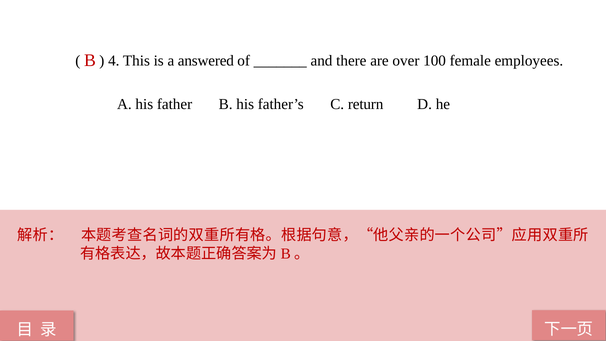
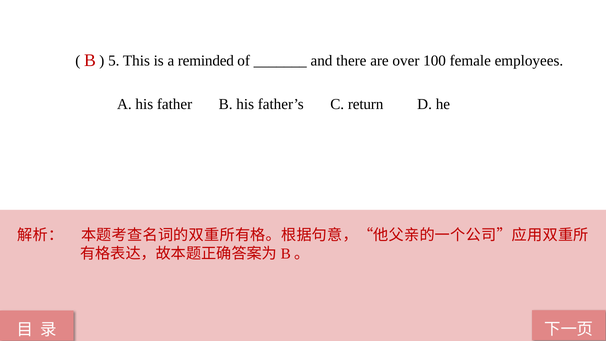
4: 4 -> 5
answered: answered -> reminded
